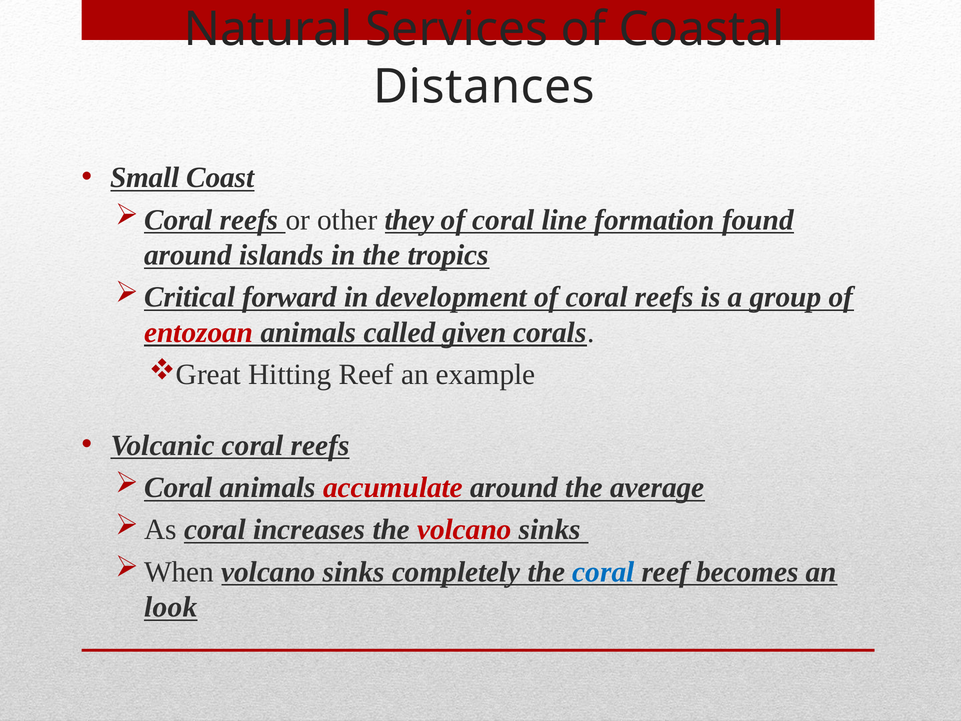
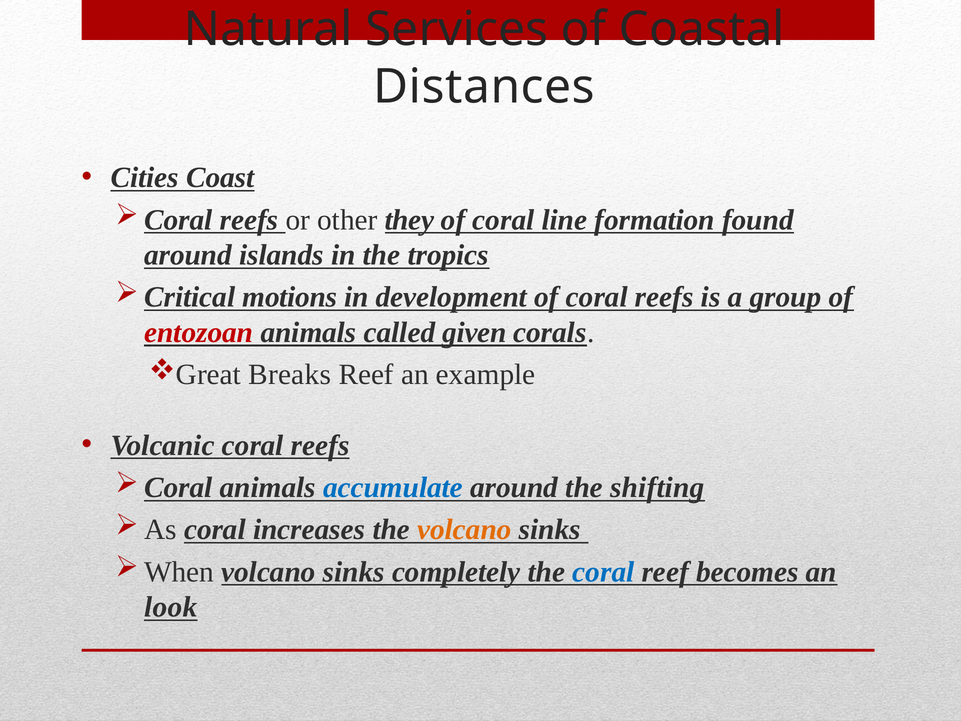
Small: Small -> Cities
forward: forward -> motions
Hitting: Hitting -> Breaks
accumulate colour: red -> blue
average: average -> shifting
volcano at (464, 530) colour: red -> orange
